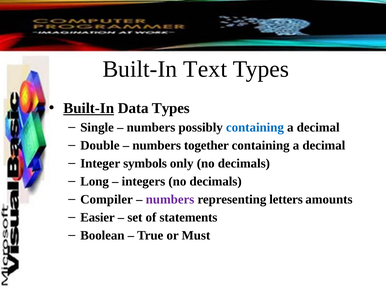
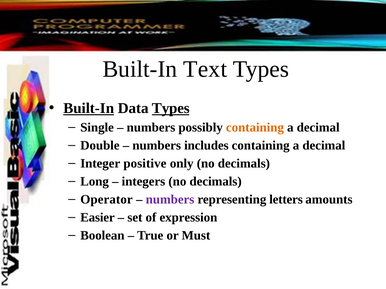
Types at (171, 108) underline: none -> present
containing at (255, 128) colour: blue -> orange
together: together -> includes
symbols: symbols -> positive
Compiler: Compiler -> Operator
statements: statements -> expression
